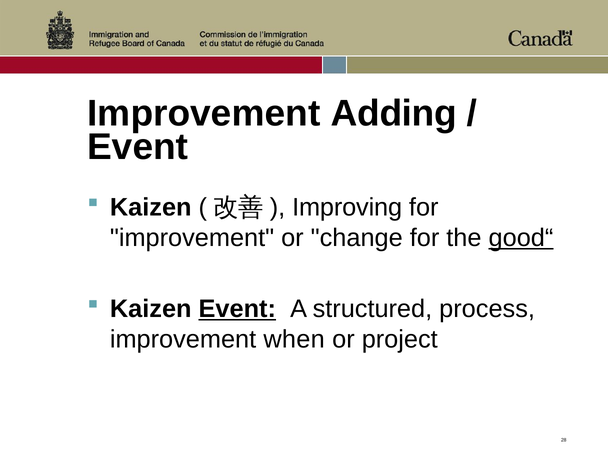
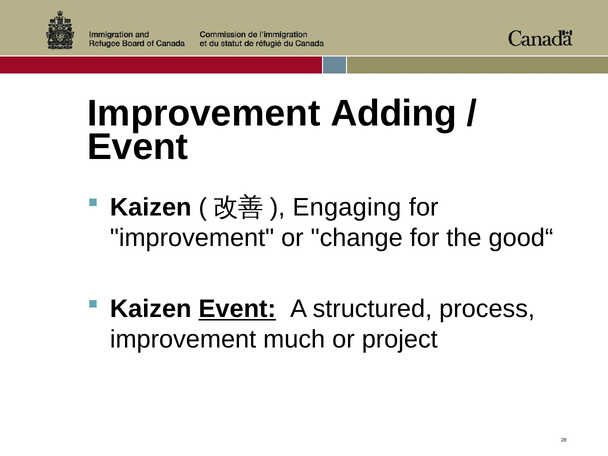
Improving: Improving -> Engaging
good“ underline: present -> none
when: when -> much
